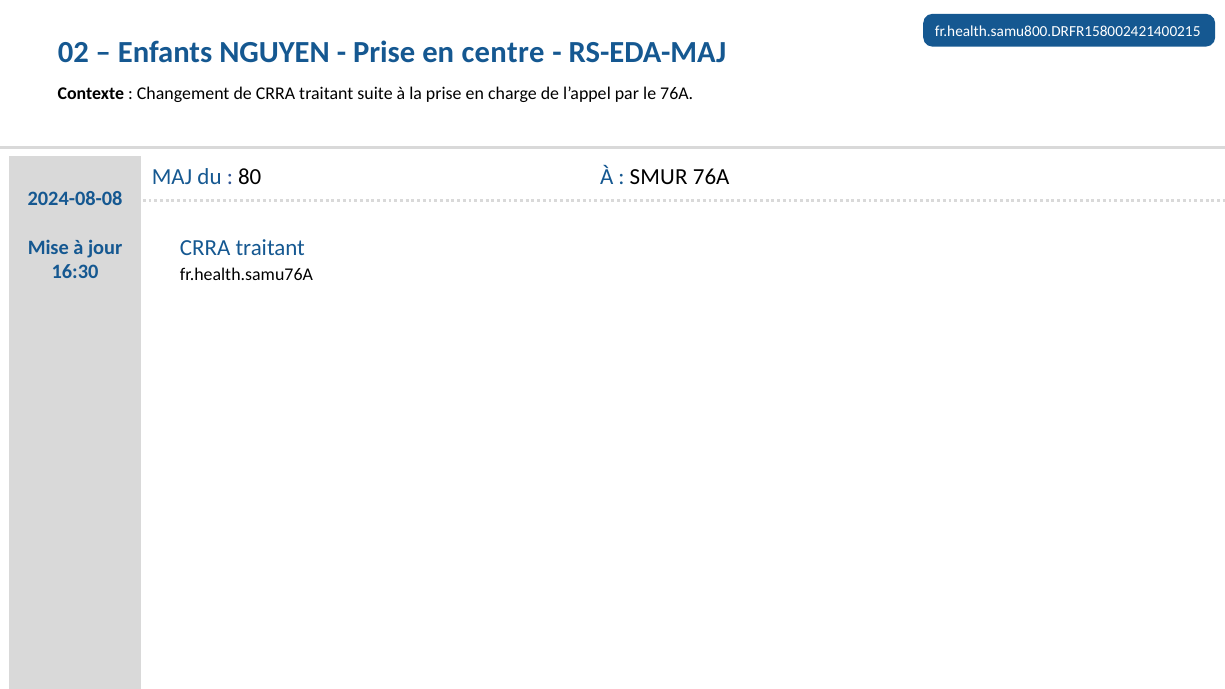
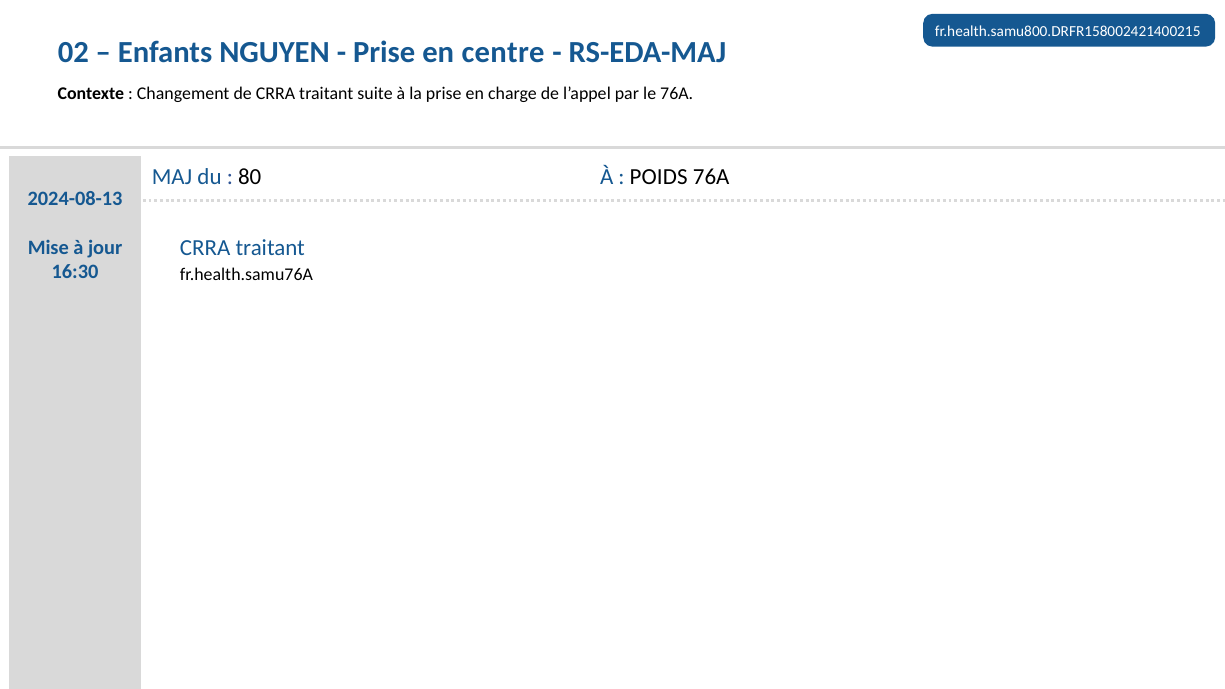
SMUR: SMUR -> POIDS
2024-08-08: 2024-08-08 -> 2024-08-13
